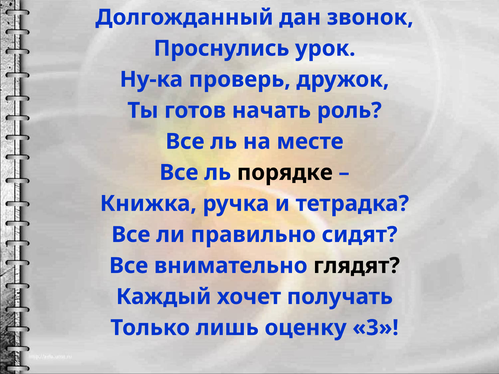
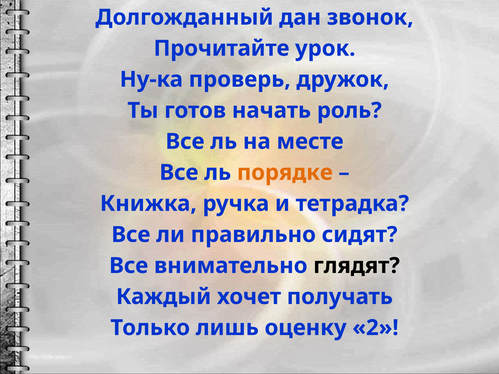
Проснулись: Проснулись -> Прочитайте
порядке colour: black -> orange
3: 3 -> 2
